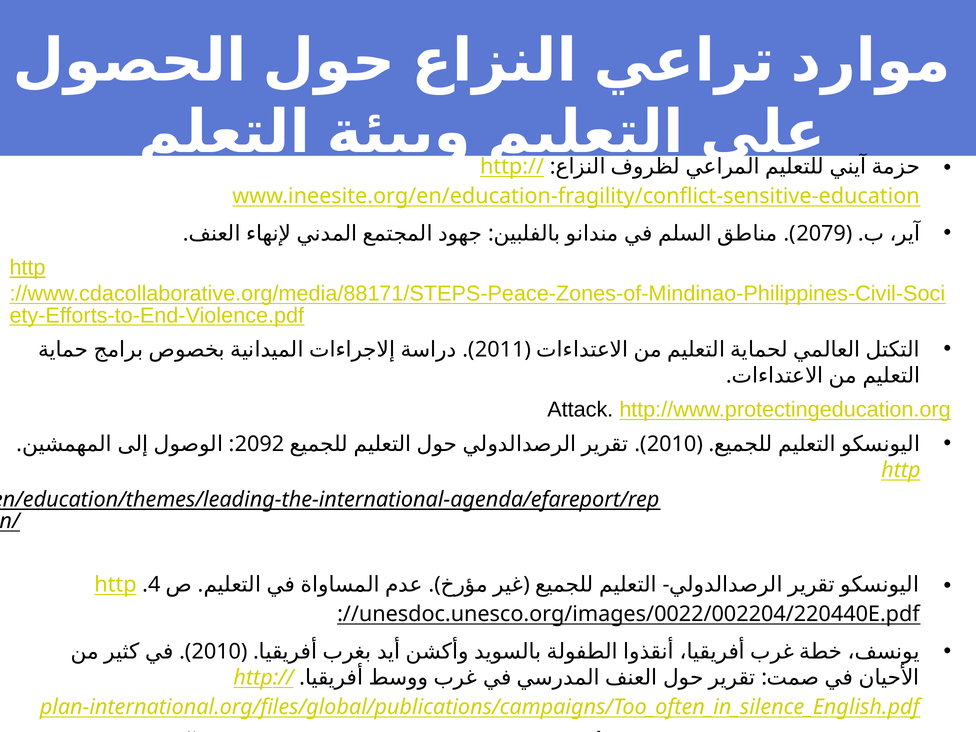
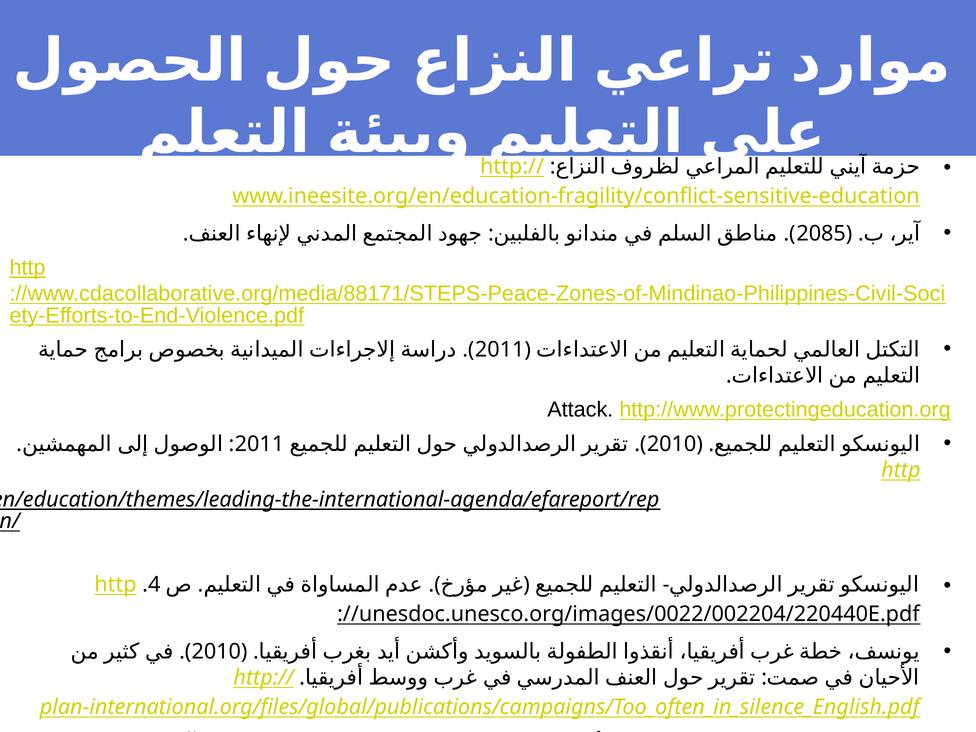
2079: 2079 -> 2085
2092 at (259, 444): 2092 -> 2011
